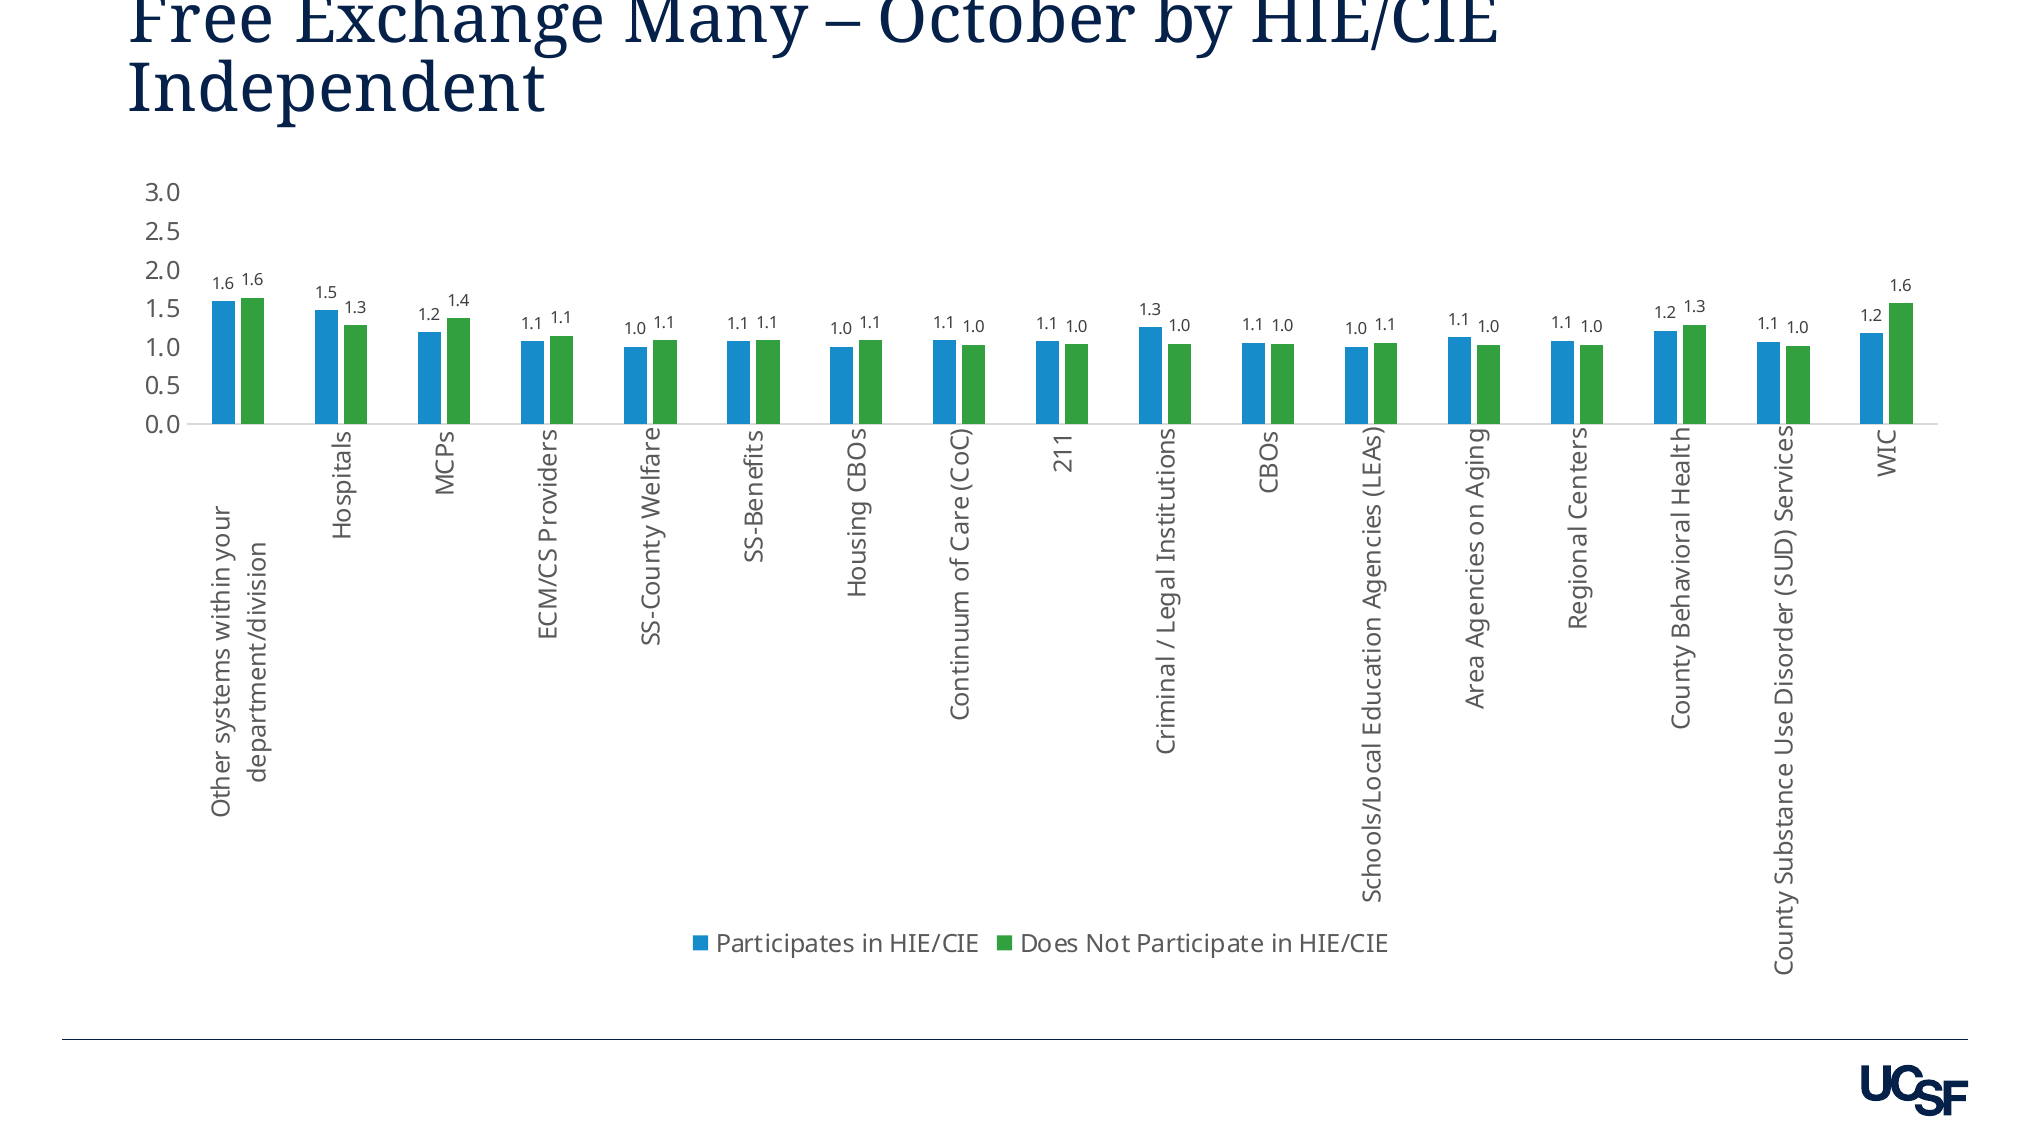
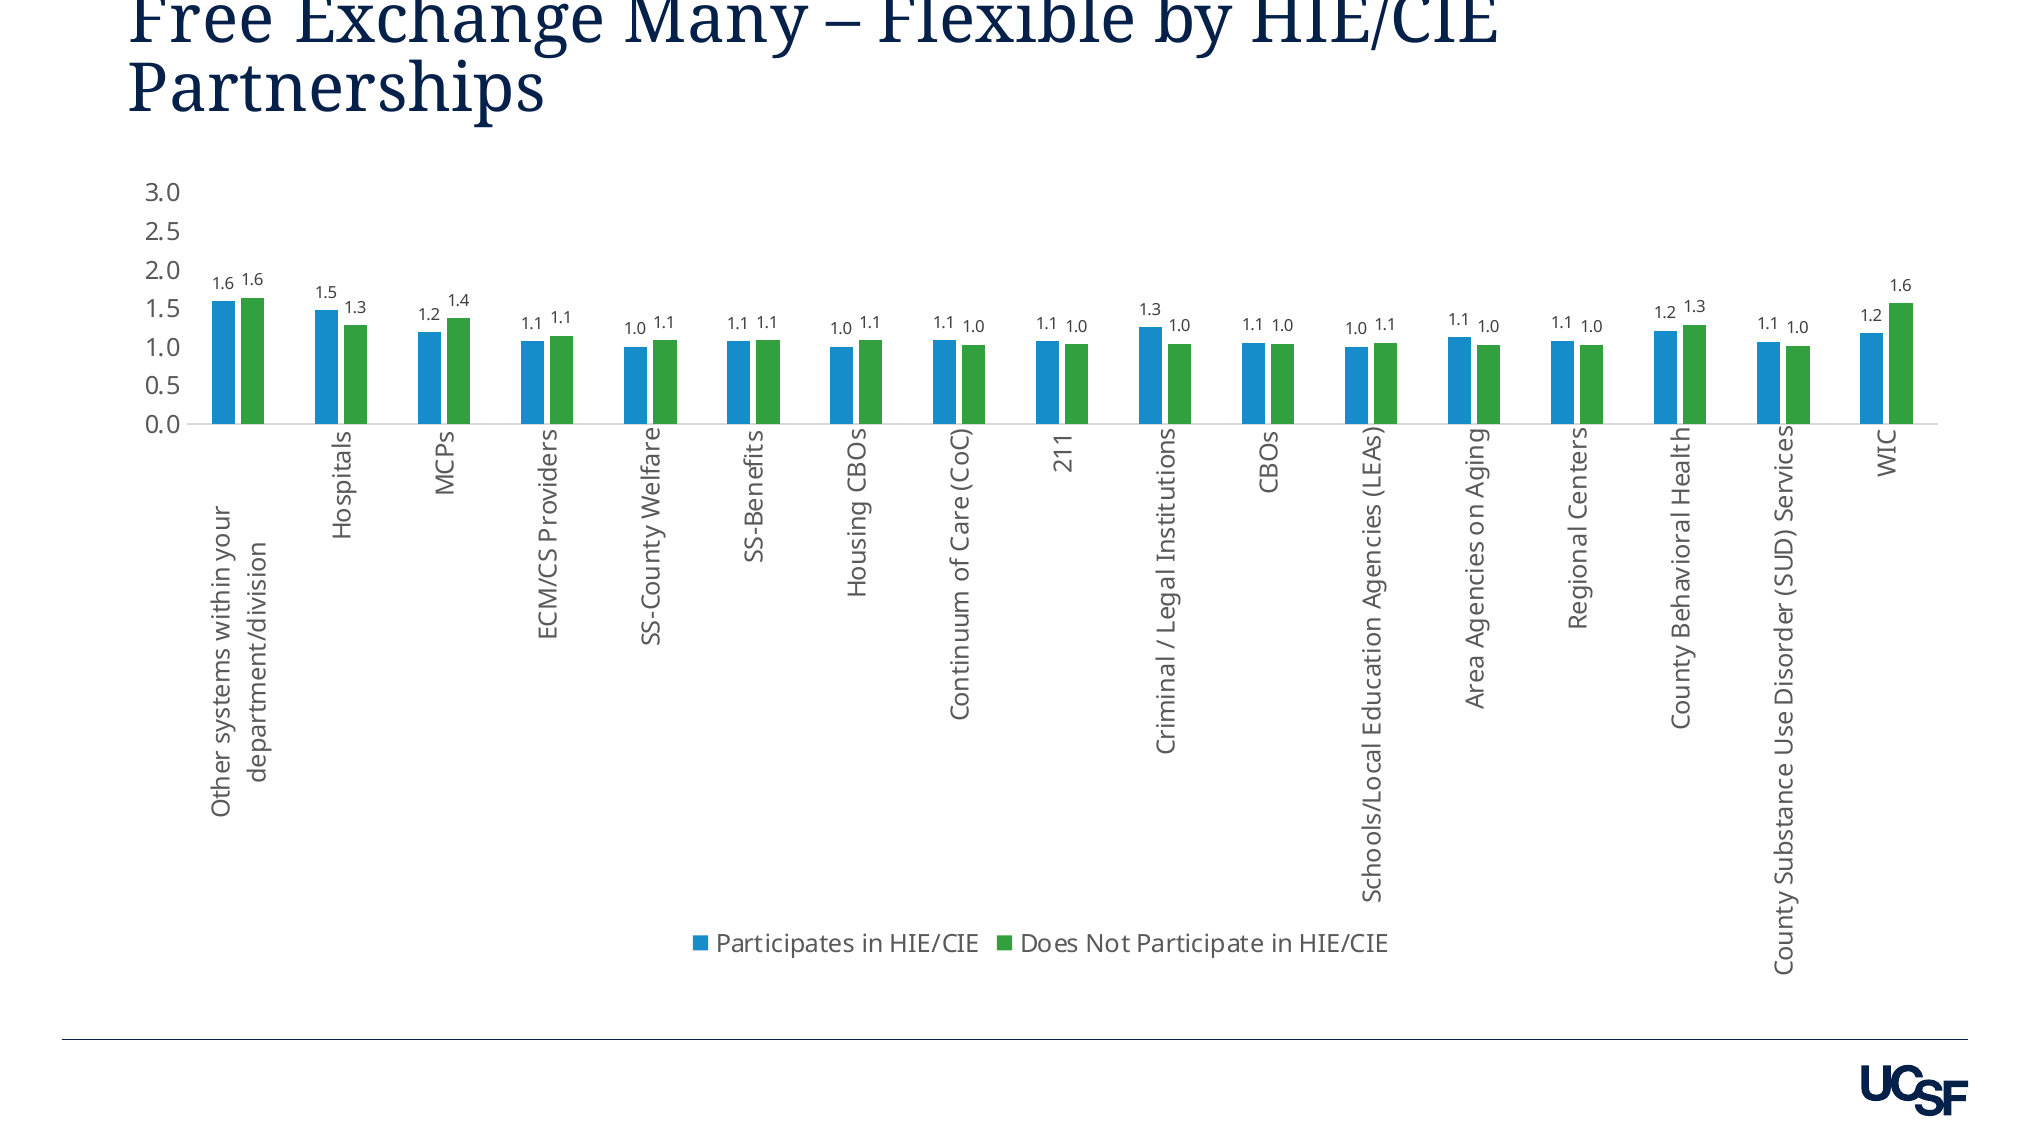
October: October -> Flexible
Independent: Independent -> Partnerships
